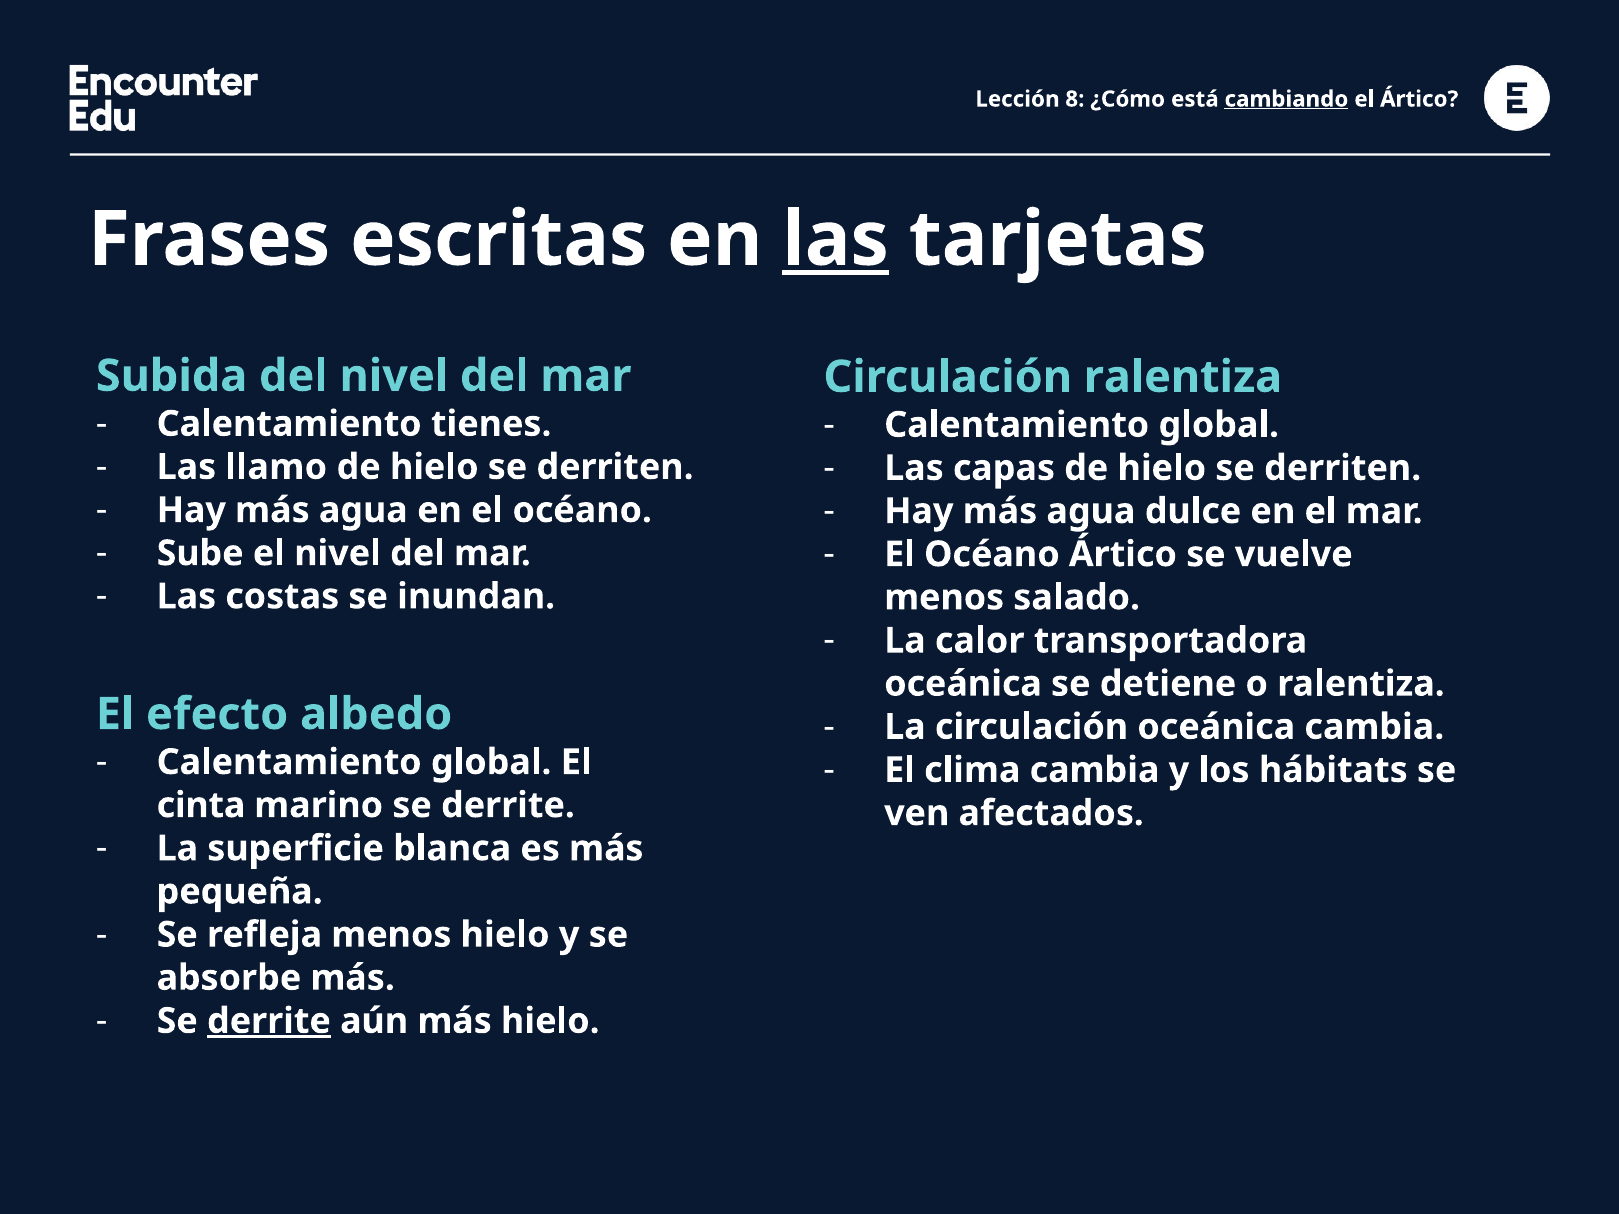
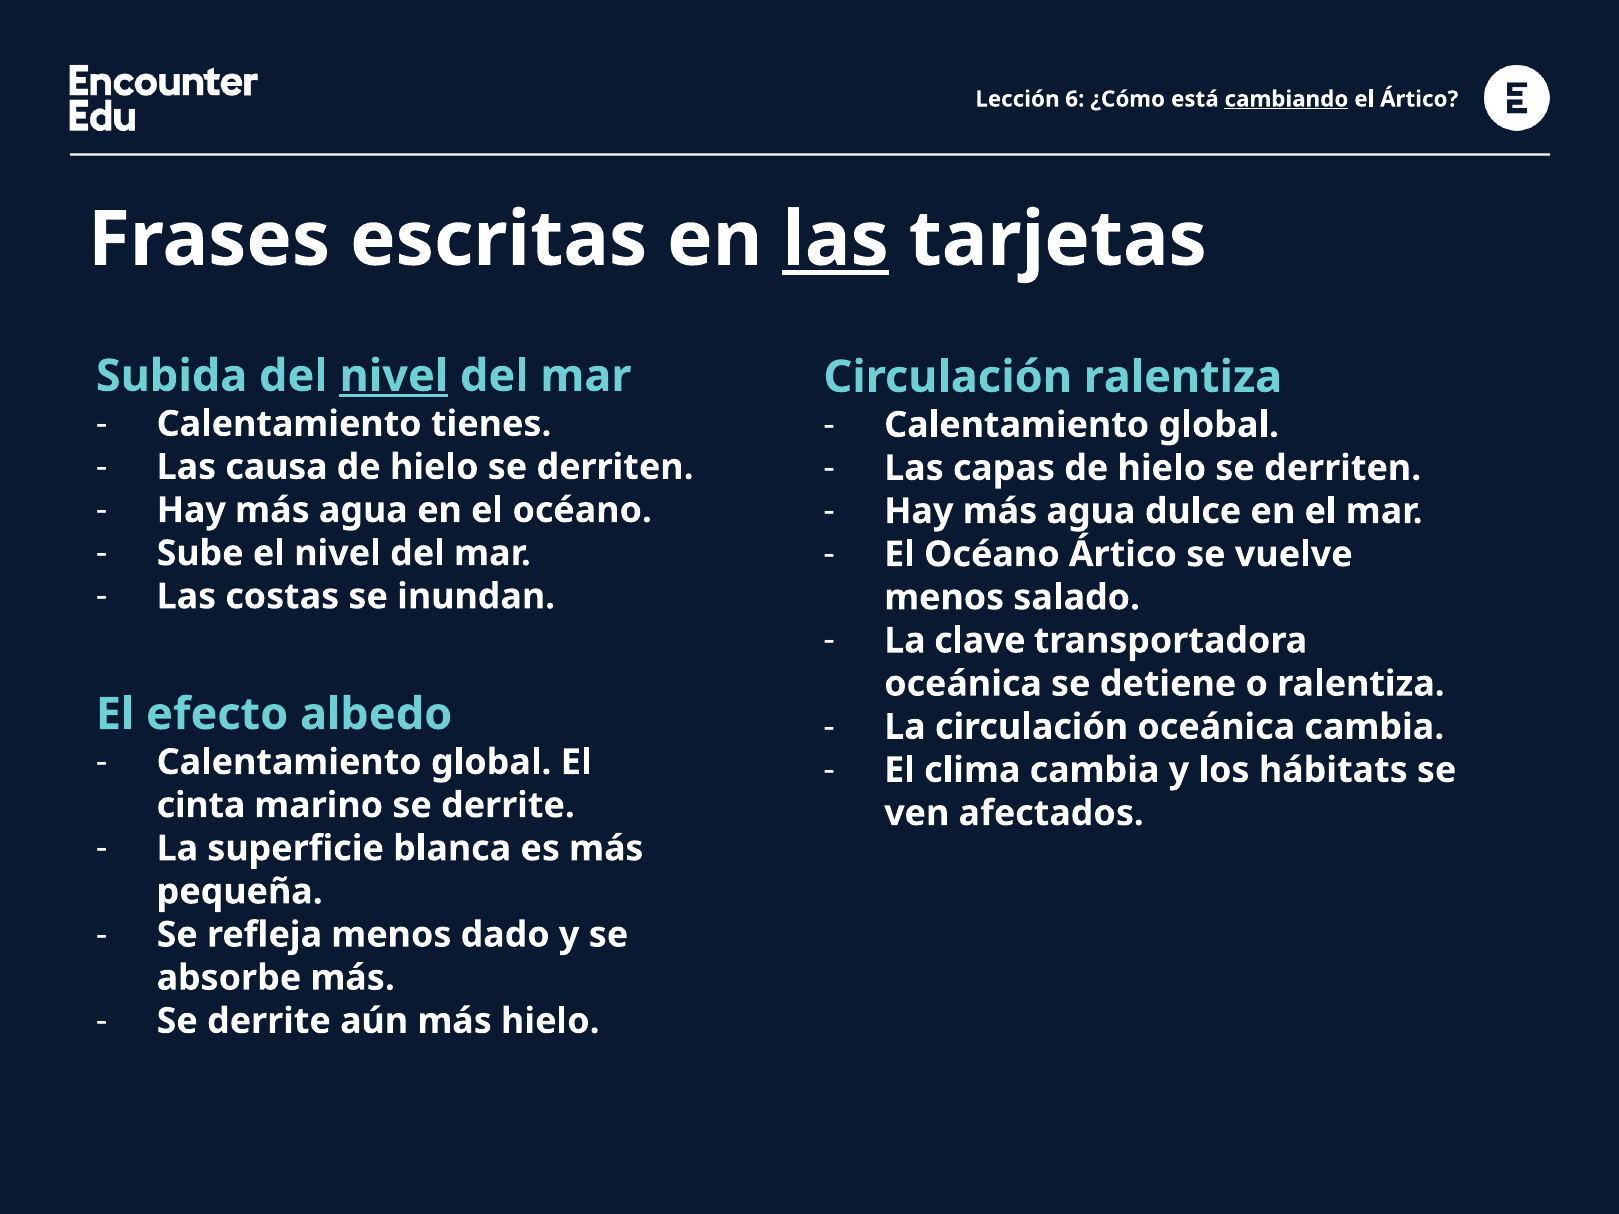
8: 8 -> 6
nivel at (394, 376) underline: none -> present
llamo: llamo -> causa
calor: calor -> clave
menos hielo: hielo -> dado
derrite at (269, 1021) underline: present -> none
